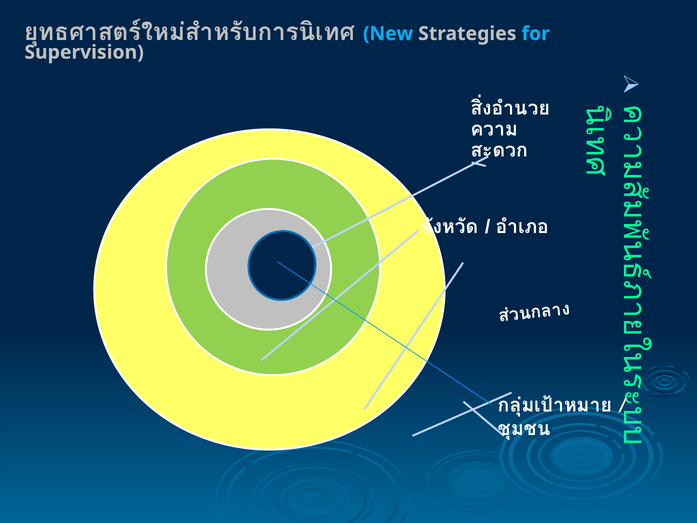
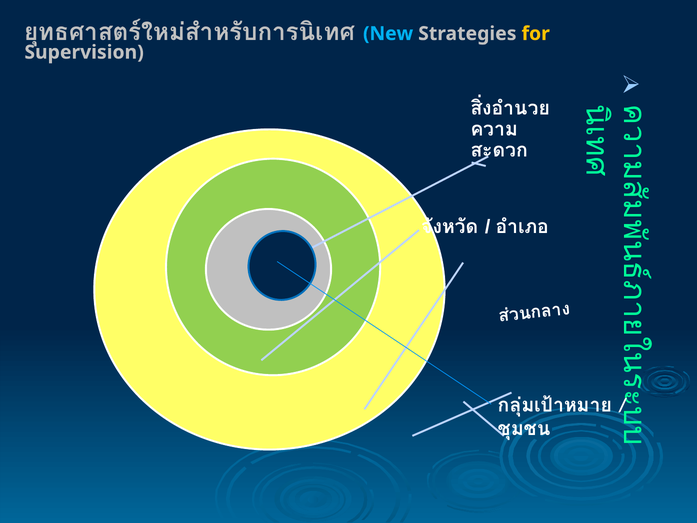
for colour: light blue -> yellow
